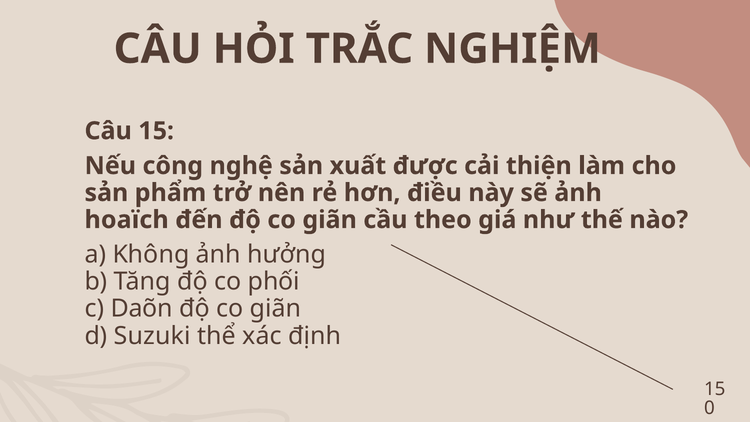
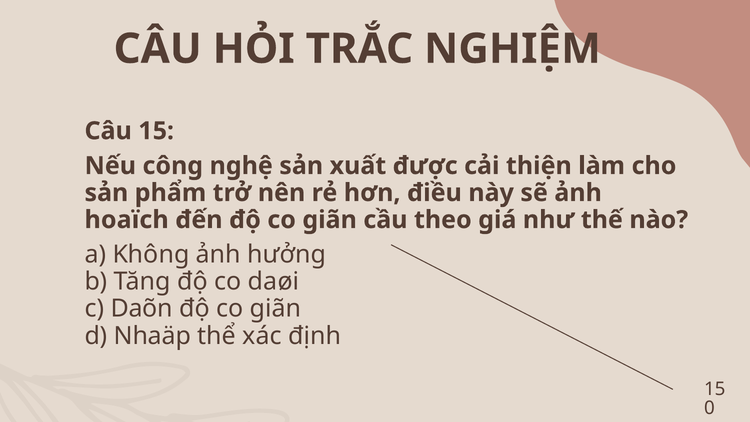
phối: phối -> daøi
Suzuki: Suzuki -> Nhaäp
